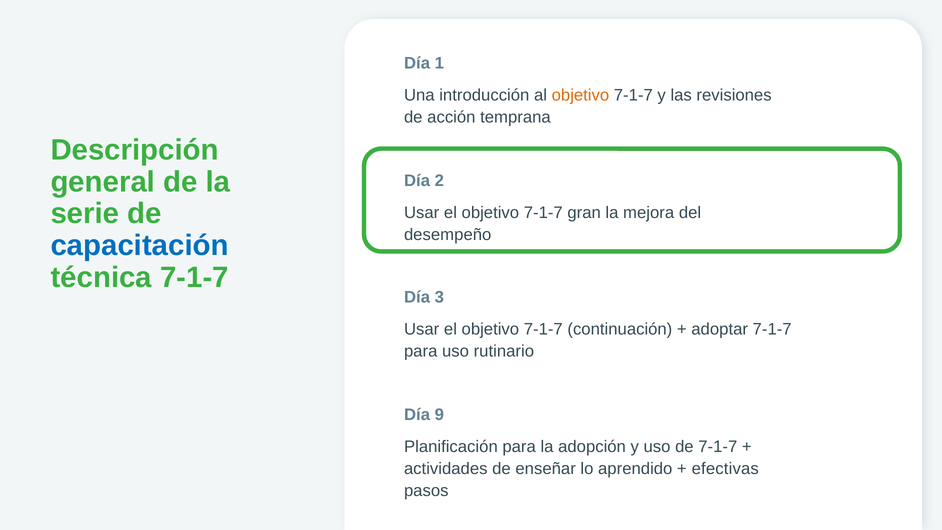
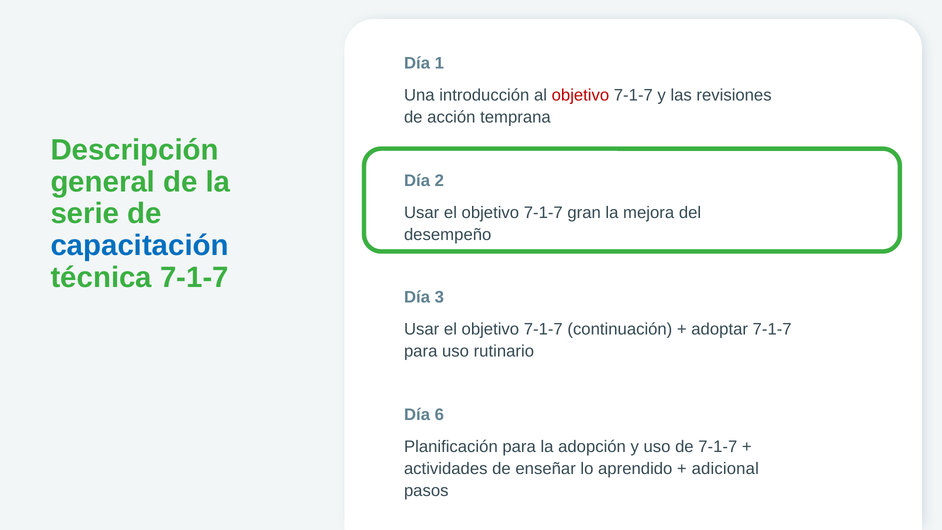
objetivo at (580, 95) colour: orange -> red
9: 9 -> 6
efectivas: efectivas -> adicional
